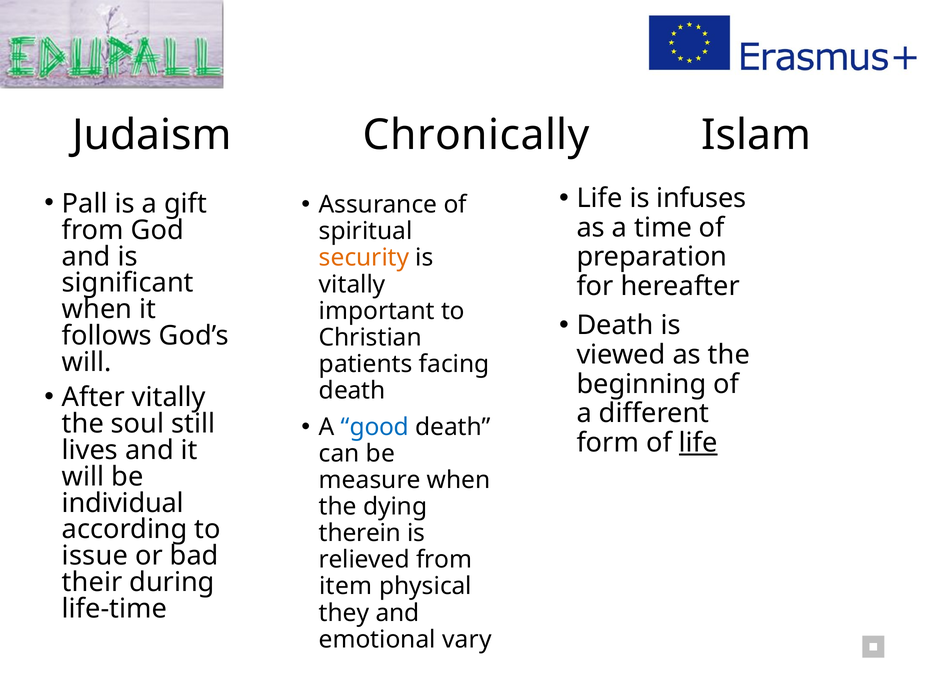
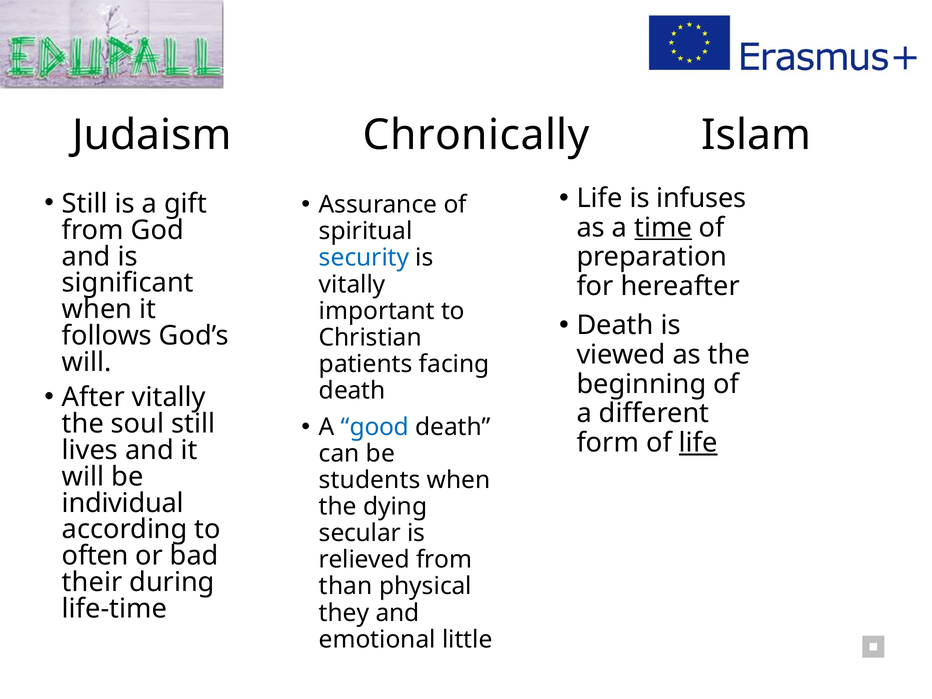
Pall at (85, 204): Pall -> Still
time underline: none -> present
security colour: orange -> blue
measure: measure -> students
therein: therein -> secular
issue: issue -> often
item: item -> than
vary: vary -> little
